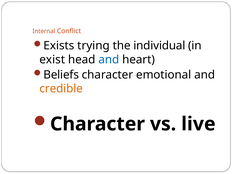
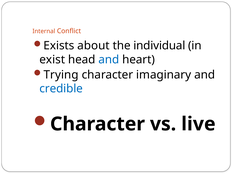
trying: trying -> about
Beliefs: Beliefs -> Trying
emotional: emotional -> imaginary
credible colour: orange -> blue
